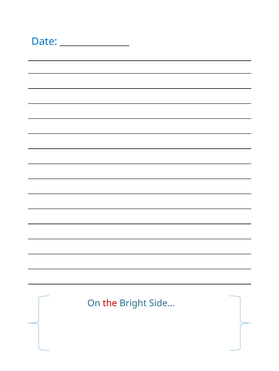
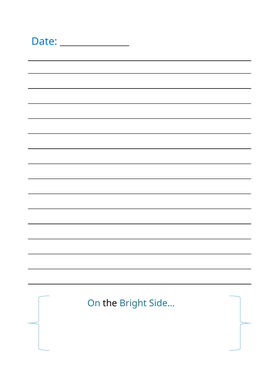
the colour: red -> black
